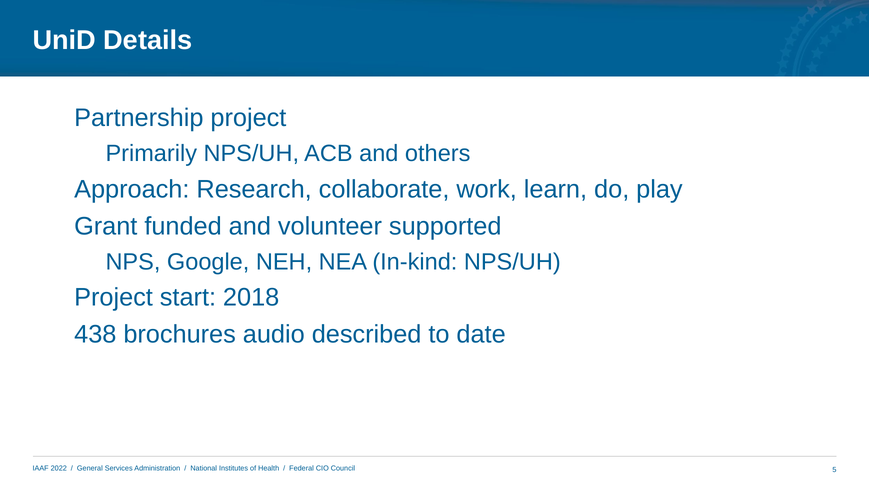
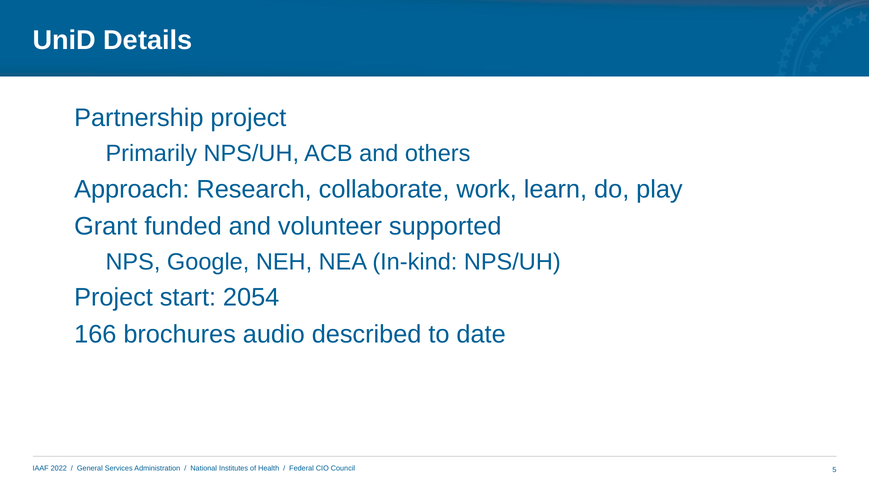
2018: 2018 -> 2054
438: 438 -> 166
